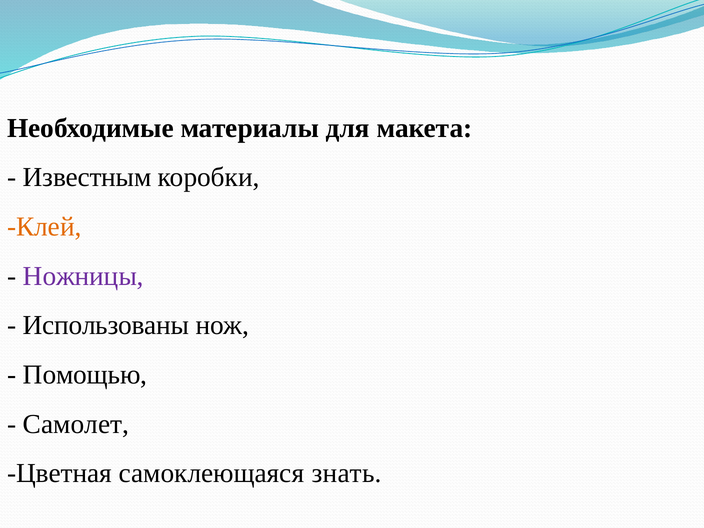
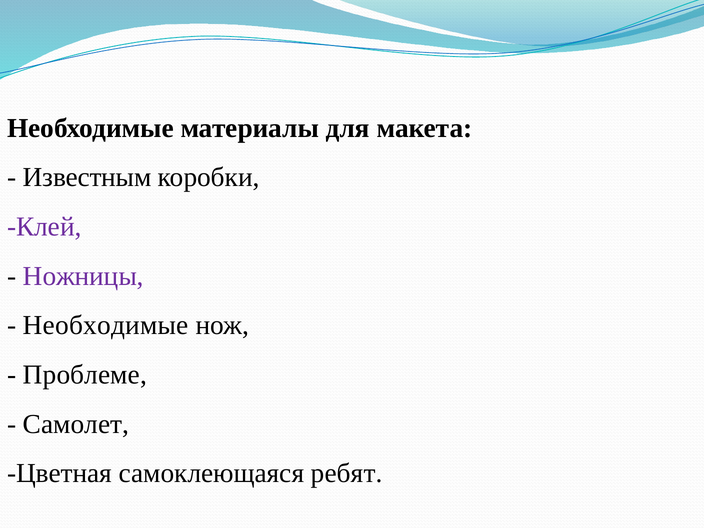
Клей colour: orange -> purple
Использованы at (106, 325): Использованы -> Необходимые
Помощью: Помощью -> Проблеме
знать: знать -> ребят
